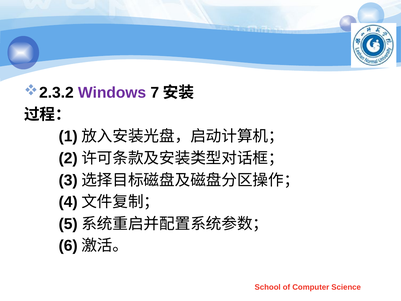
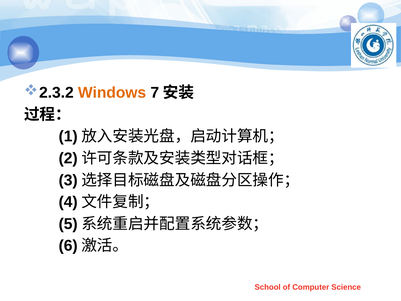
Windows colour: purple -> orange
